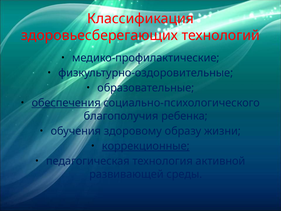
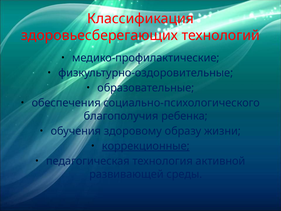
обеспечения underline: present -> none
